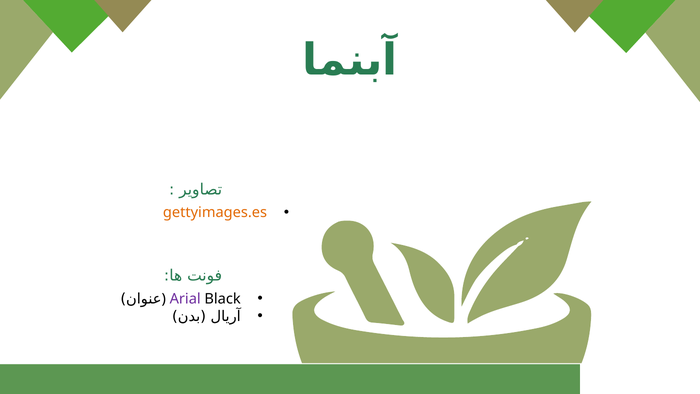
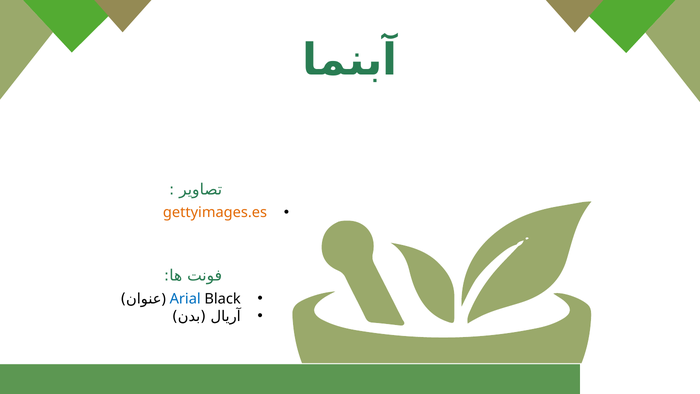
Arial colour: purple -> blue
